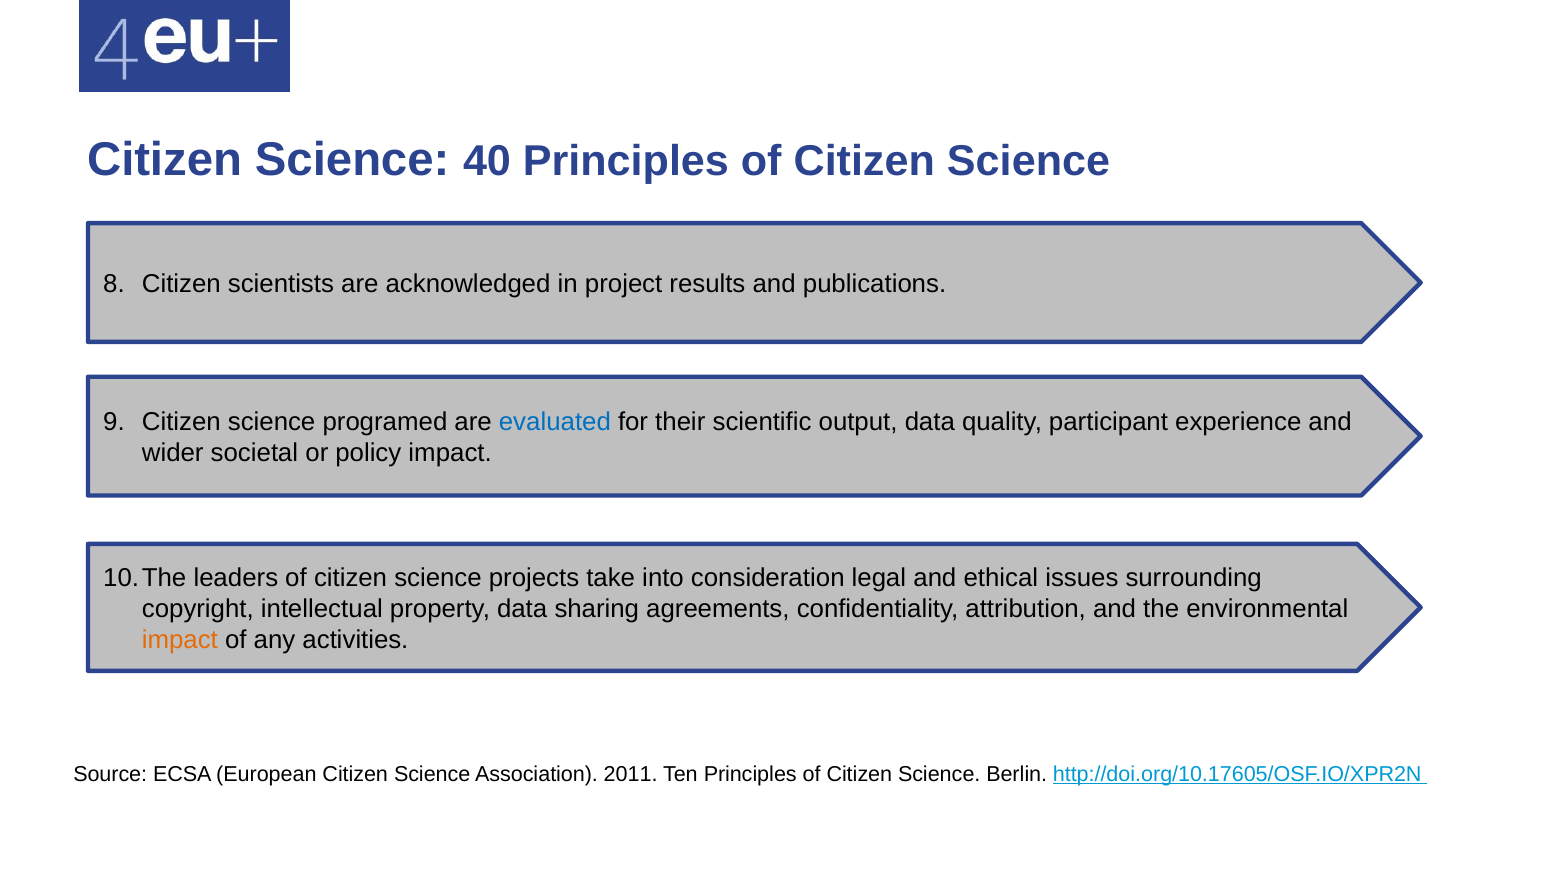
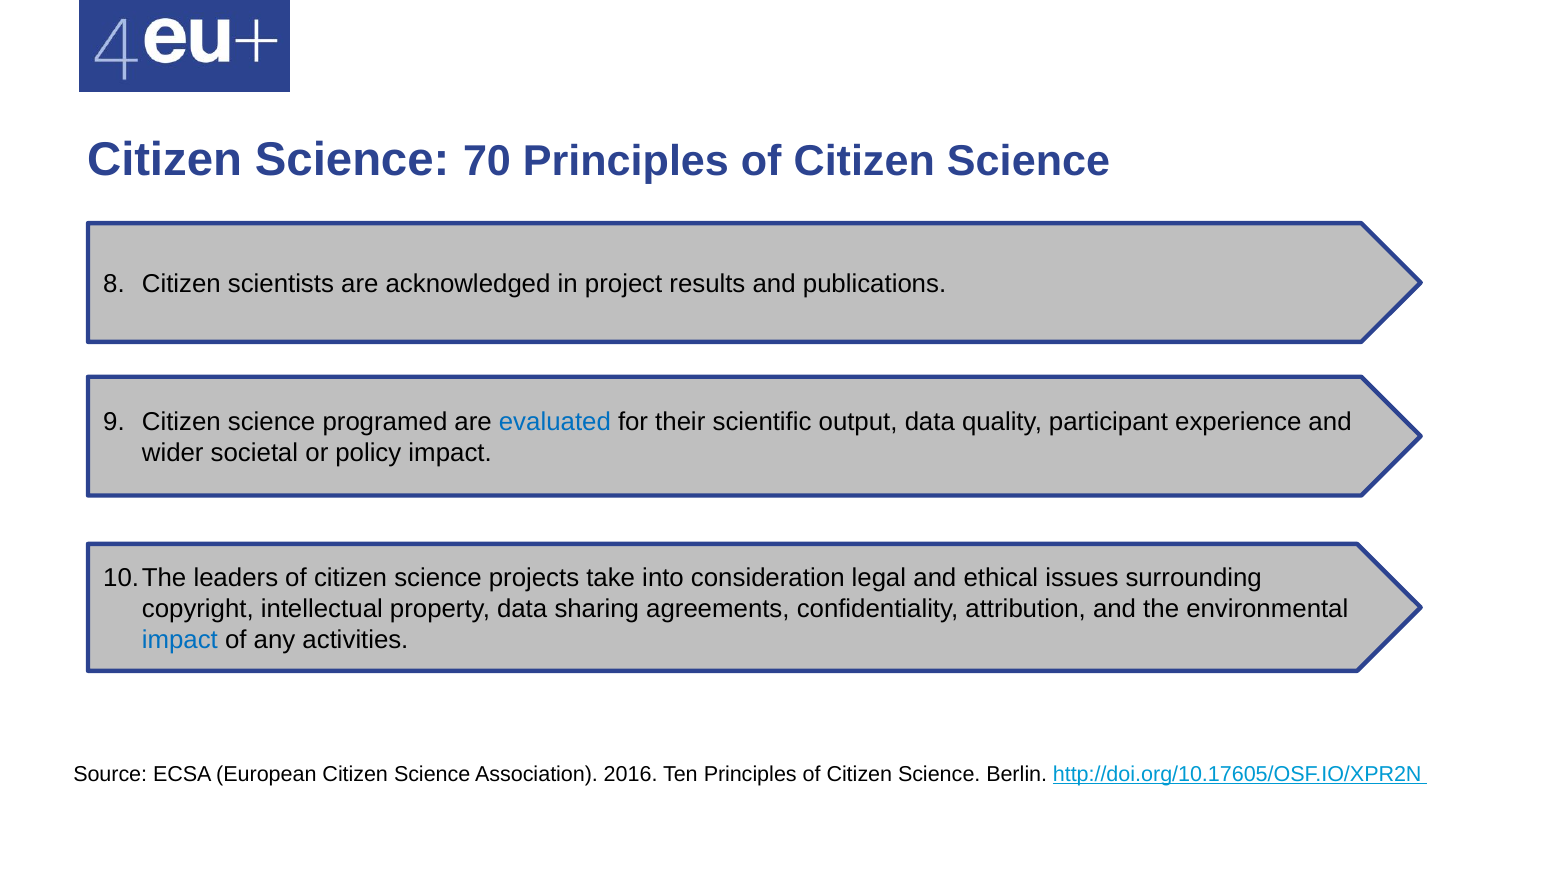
40: 40 -> 70
impact at (180, 641) colour: orange -> blue
2011: 2011 -> 2016
